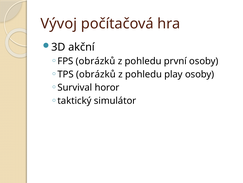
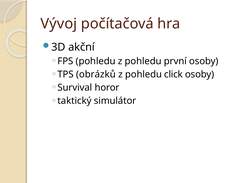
FPS obrázků: obrázků -> pohledu
play: play -> click
